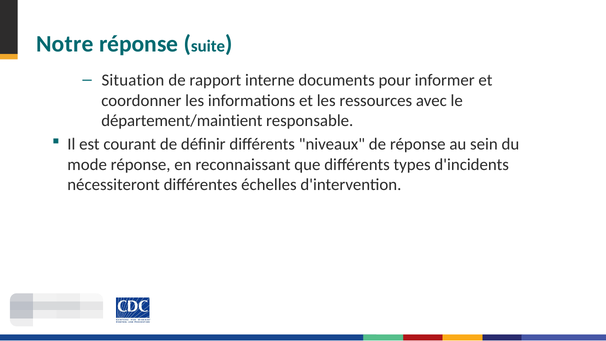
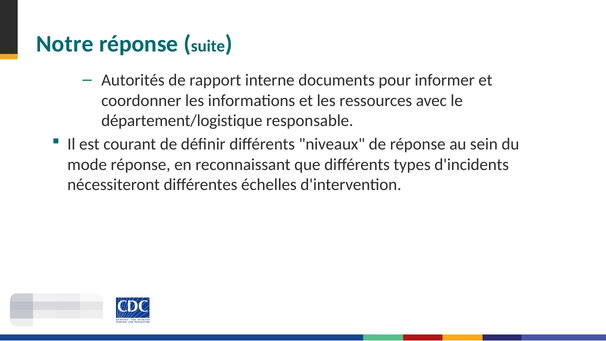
Situation: Situation -> Autorités
département/maintient: département/maintient -> département/logistique
